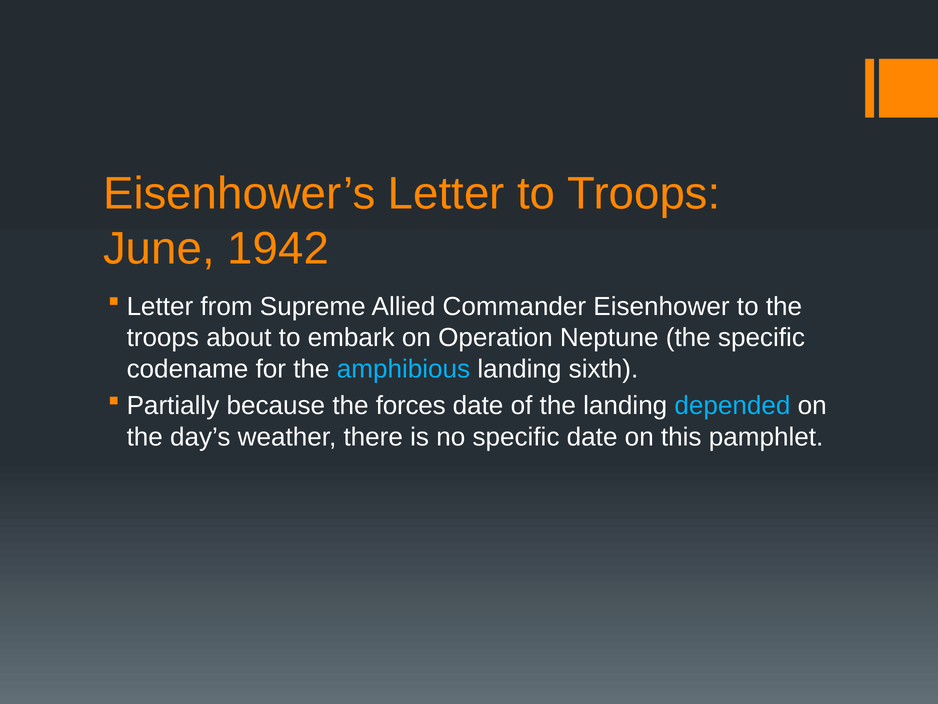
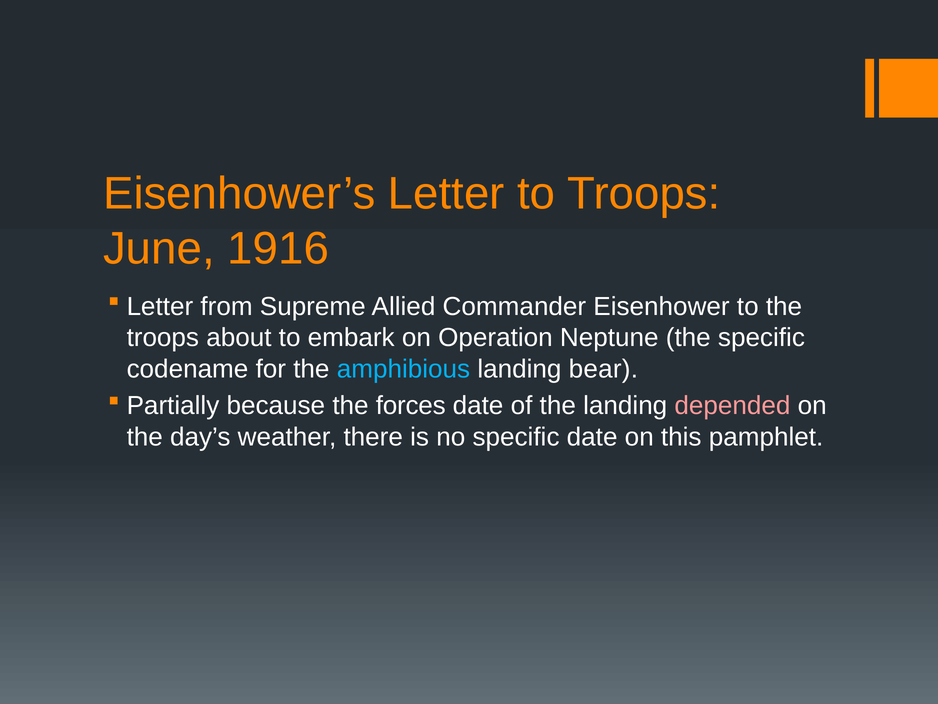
1942: 1942 -> 1916
sixth: sixth -> bear
depended colour: light blue -> pink
